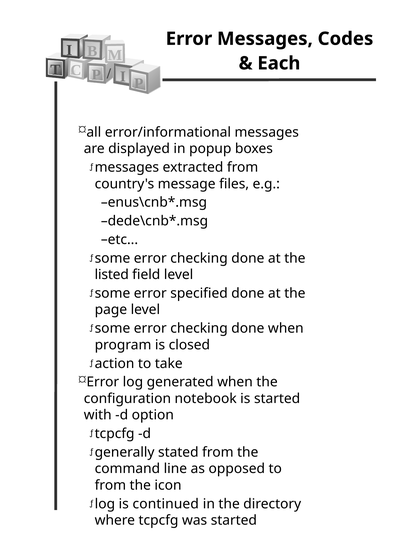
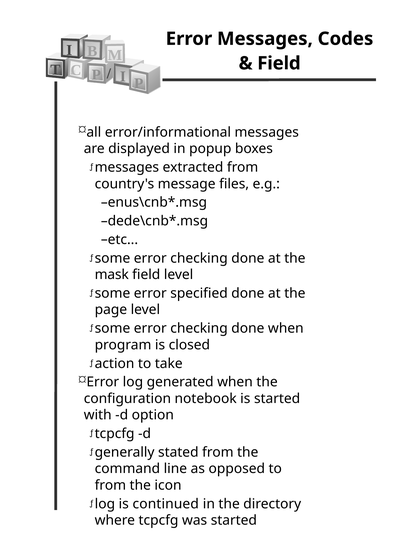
Each at (279, 63): Each -> Field
listed: listed -> mask
